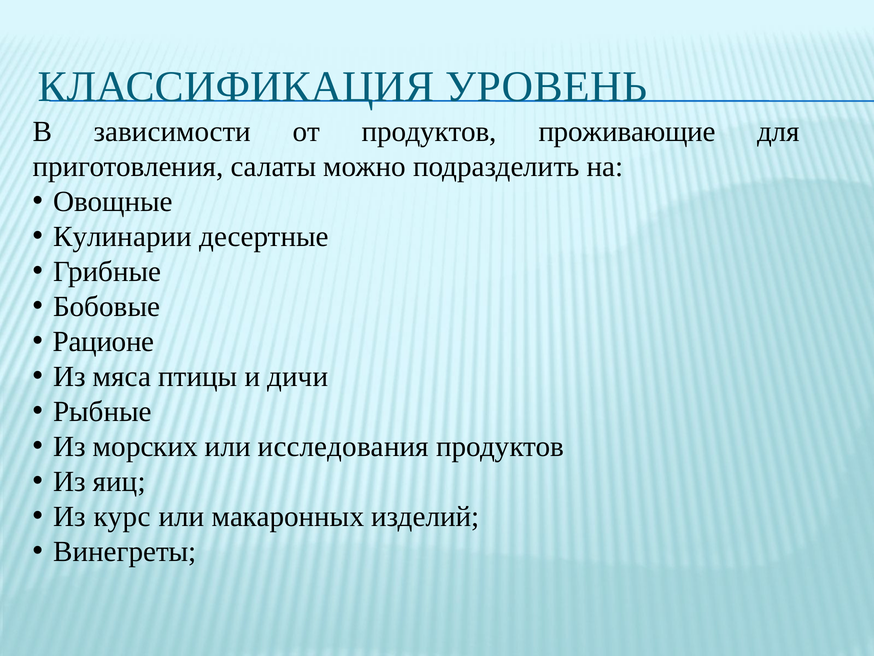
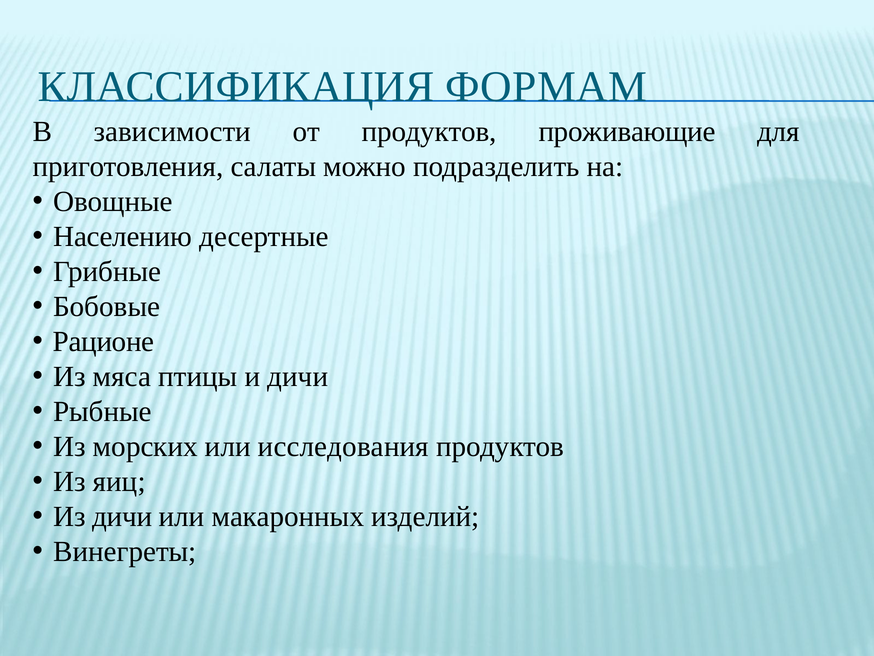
УРОВЕНЬ: УРОВЕНЬ -> ФОРМАМ
Кулинарии: Кулинарии -> Населению
Из курс: курс -> дичи
